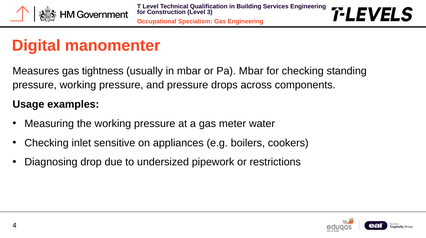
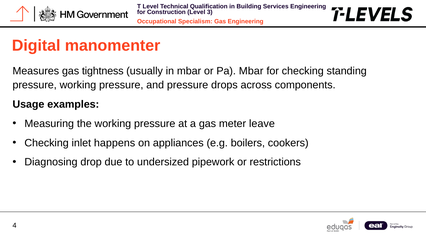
water: water -> leave
sensitive: sensitive -> happens
